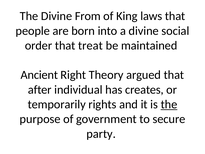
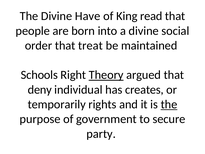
From: From -> Have
laws: laws -> read
Ancient: Ancient -> Schools
Theory underline: none -> present
after: after -> deny
